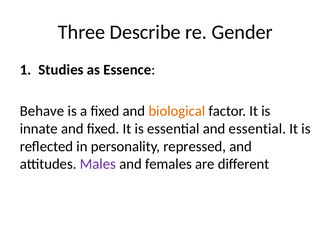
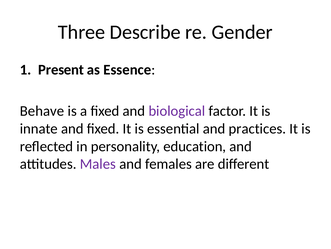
Studies: Studies -> Present
biological colour: orange -> purple
and essential: essential -> practices
repressed: repressed -> education
